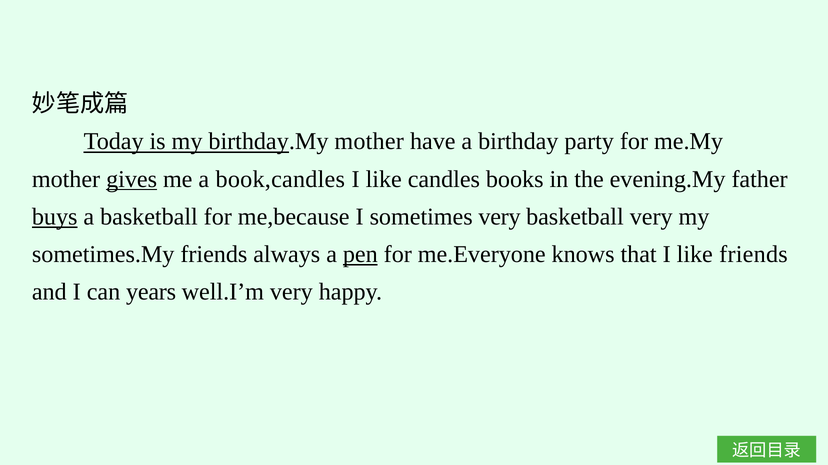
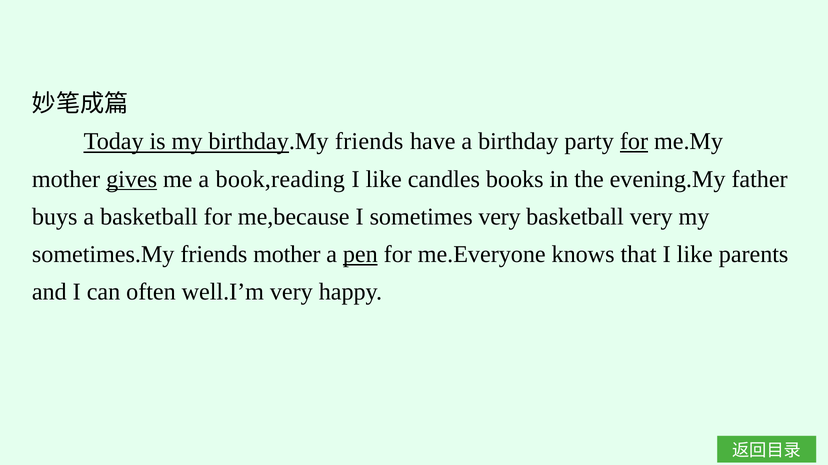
birthday.My mother: mother -> friends
for at (634, 142) underline: none -> present
book,candles: book,candles -> book,reading
buys underline: present -> none
friends always: always -> mother
like friends: friends -> parents
years: years -> often
